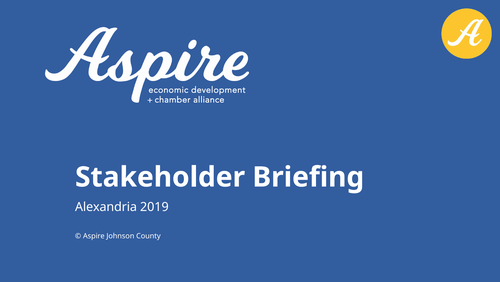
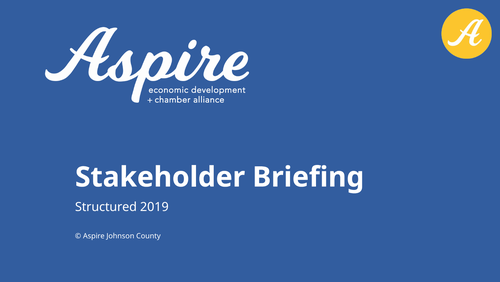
Alexandria: Alexandria -> Structured
